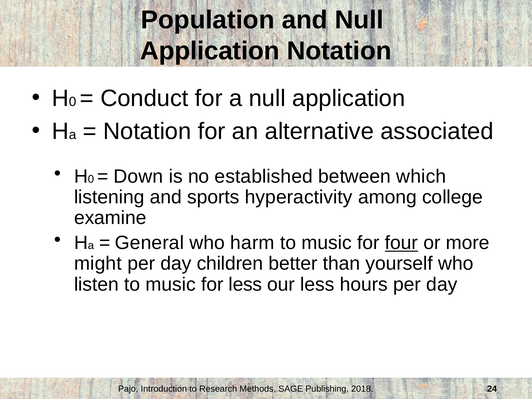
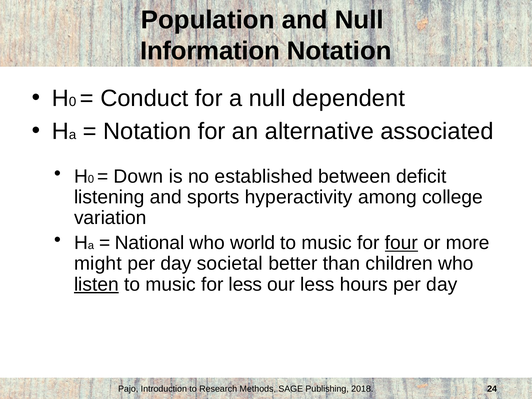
Application at (210, 51): Application -> Information
a null application: application -> dependent
which: which -> deficit
examine: examine -> variation
General: General -> National
harm: harm -> world
children: children -> societal
yourself: yourself -> children
listen underline: none -> present
